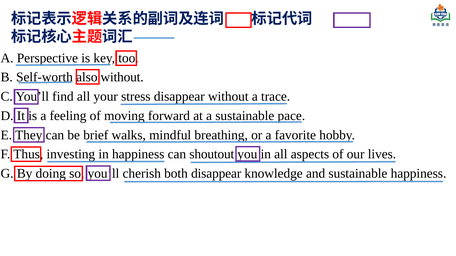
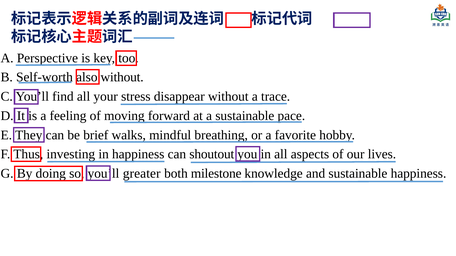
cherish: cherish -> greater
both disappear: disappear -> milestone
